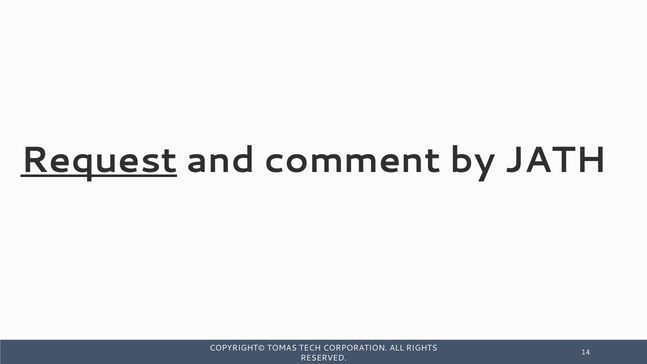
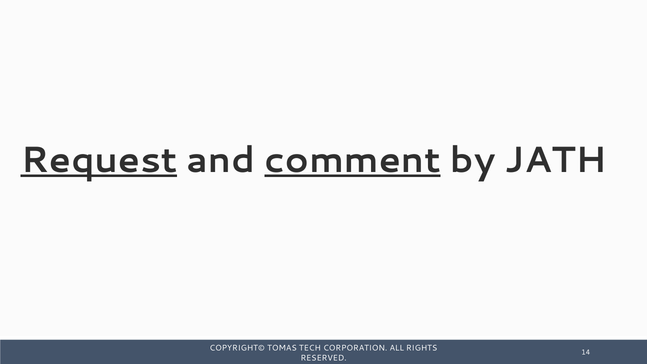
comment underline: none -> present
